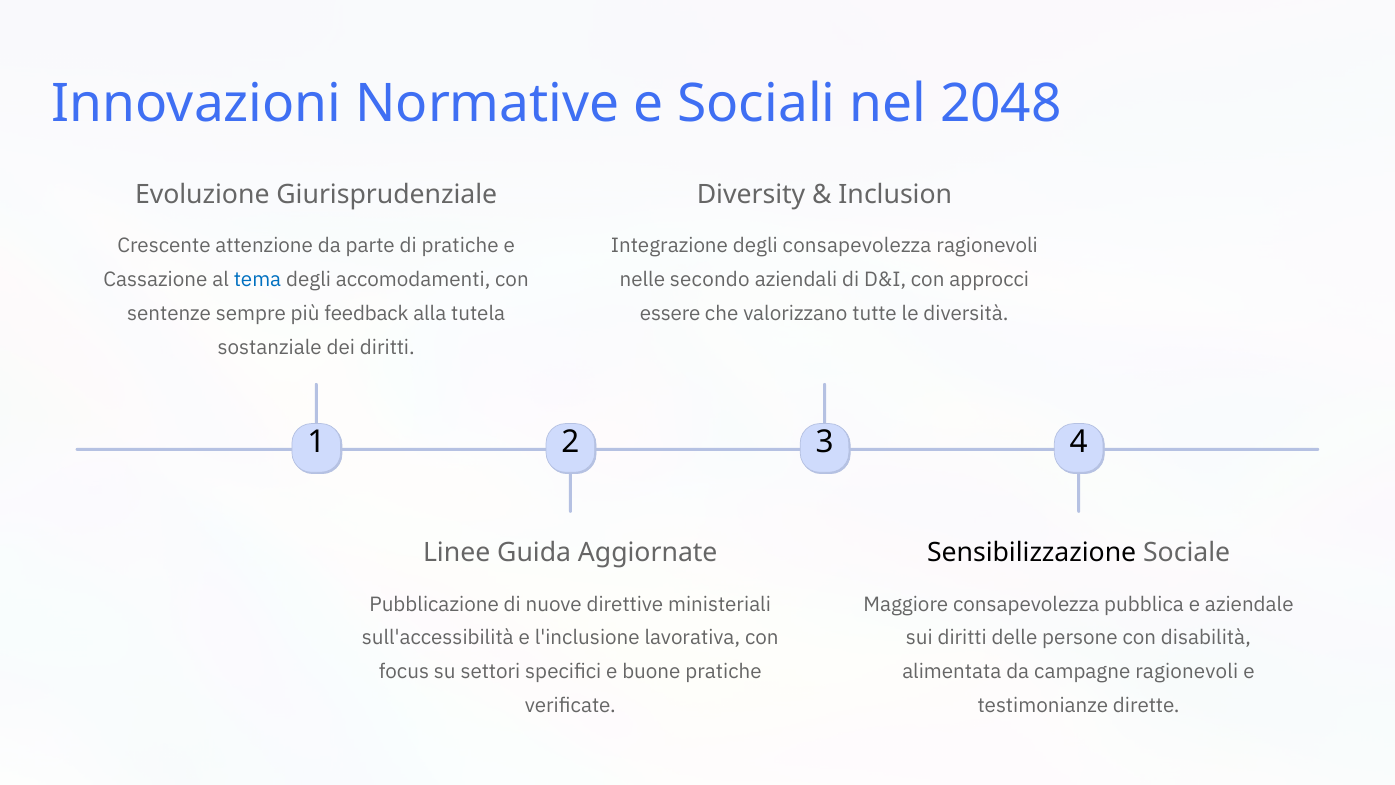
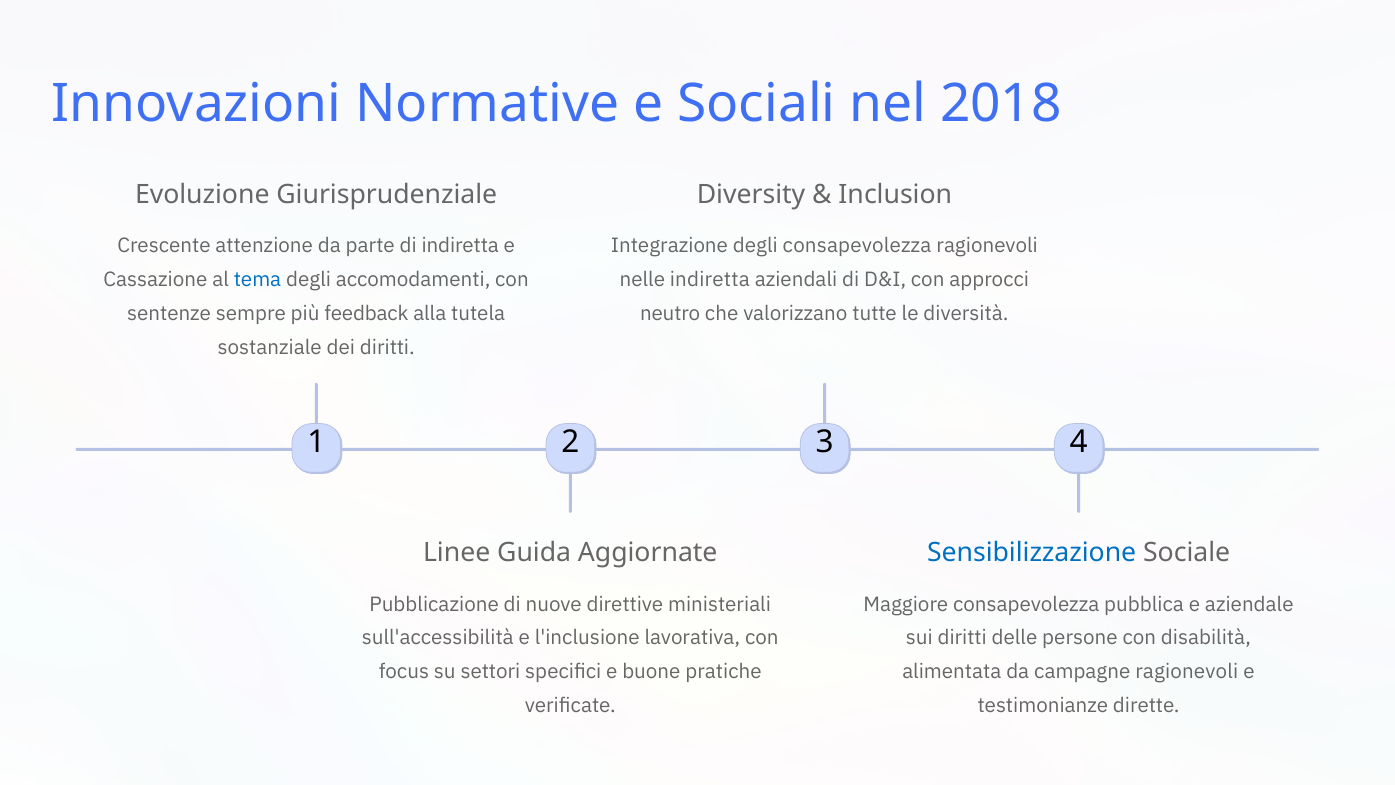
2048: 2048 -> 2018
di pratiche: pratiche -> indiretta
nelle secondo: secondo -> indiretta
essere: essere -> neutro
Sensibilizzazione colour: black -> blue
